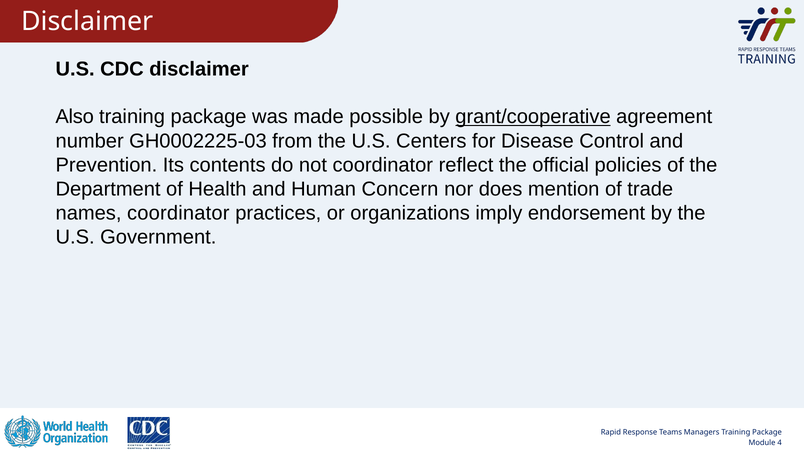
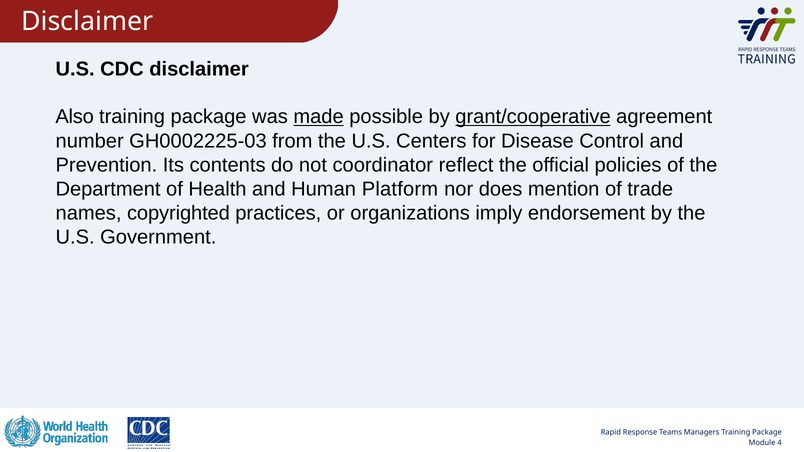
made underline: none -> present
Concern: Concern -> Platform
names coordinator: coordinator -> copyrighted
